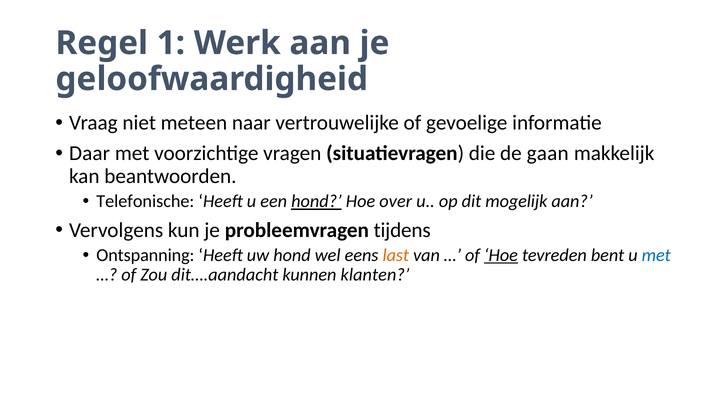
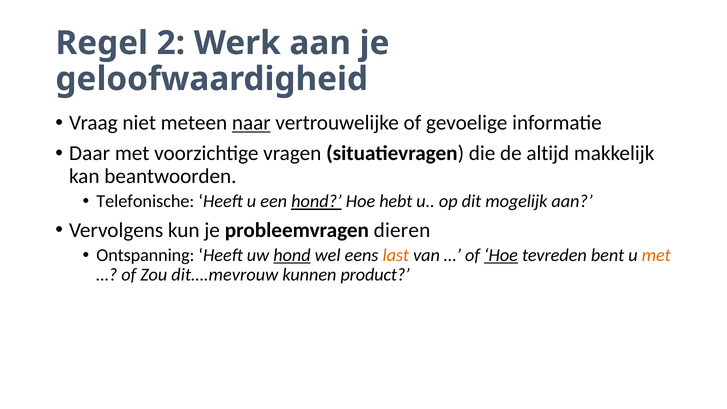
1: 1 -> 2
naar underline: none -> present
gaan: gaan -> altijd
over: over -> hebt
tijdens: tijdens -> dieren
hond at (292, 255) underline: none -> present
met at (656, 255) colour: blue -> orange
dit….aandacht: dit….aandacht -> dit….mevrouw
klanten: klanten -> product
